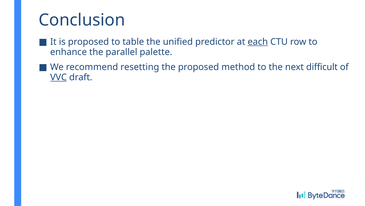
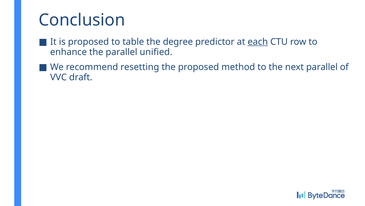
unified: unified -> degree
palette: palette -> unified
next difficult: difficult -> parallel
VVC underline: present -> none
